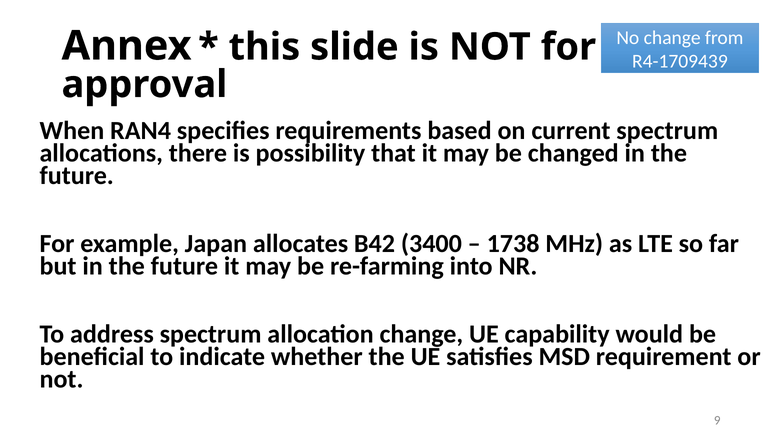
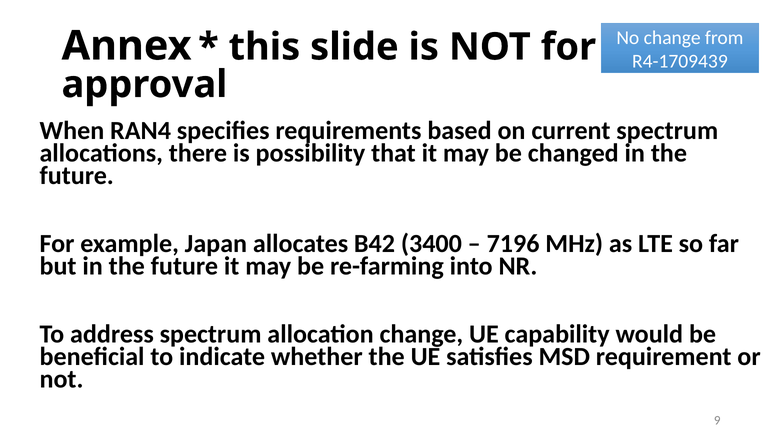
1738: 1738 -> 7196
